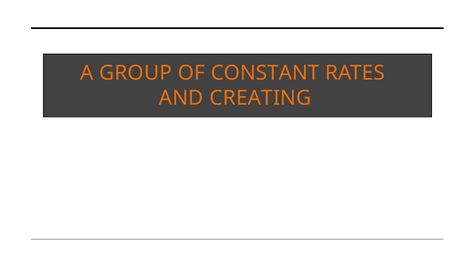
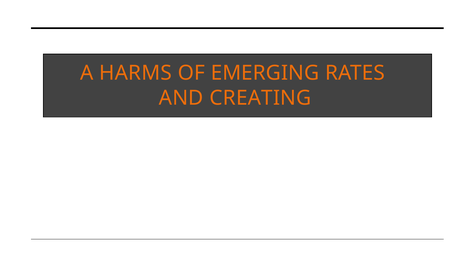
GROUP: GROUP -> HARMS
CONSTANT: CONSTANT -> EMERGING
